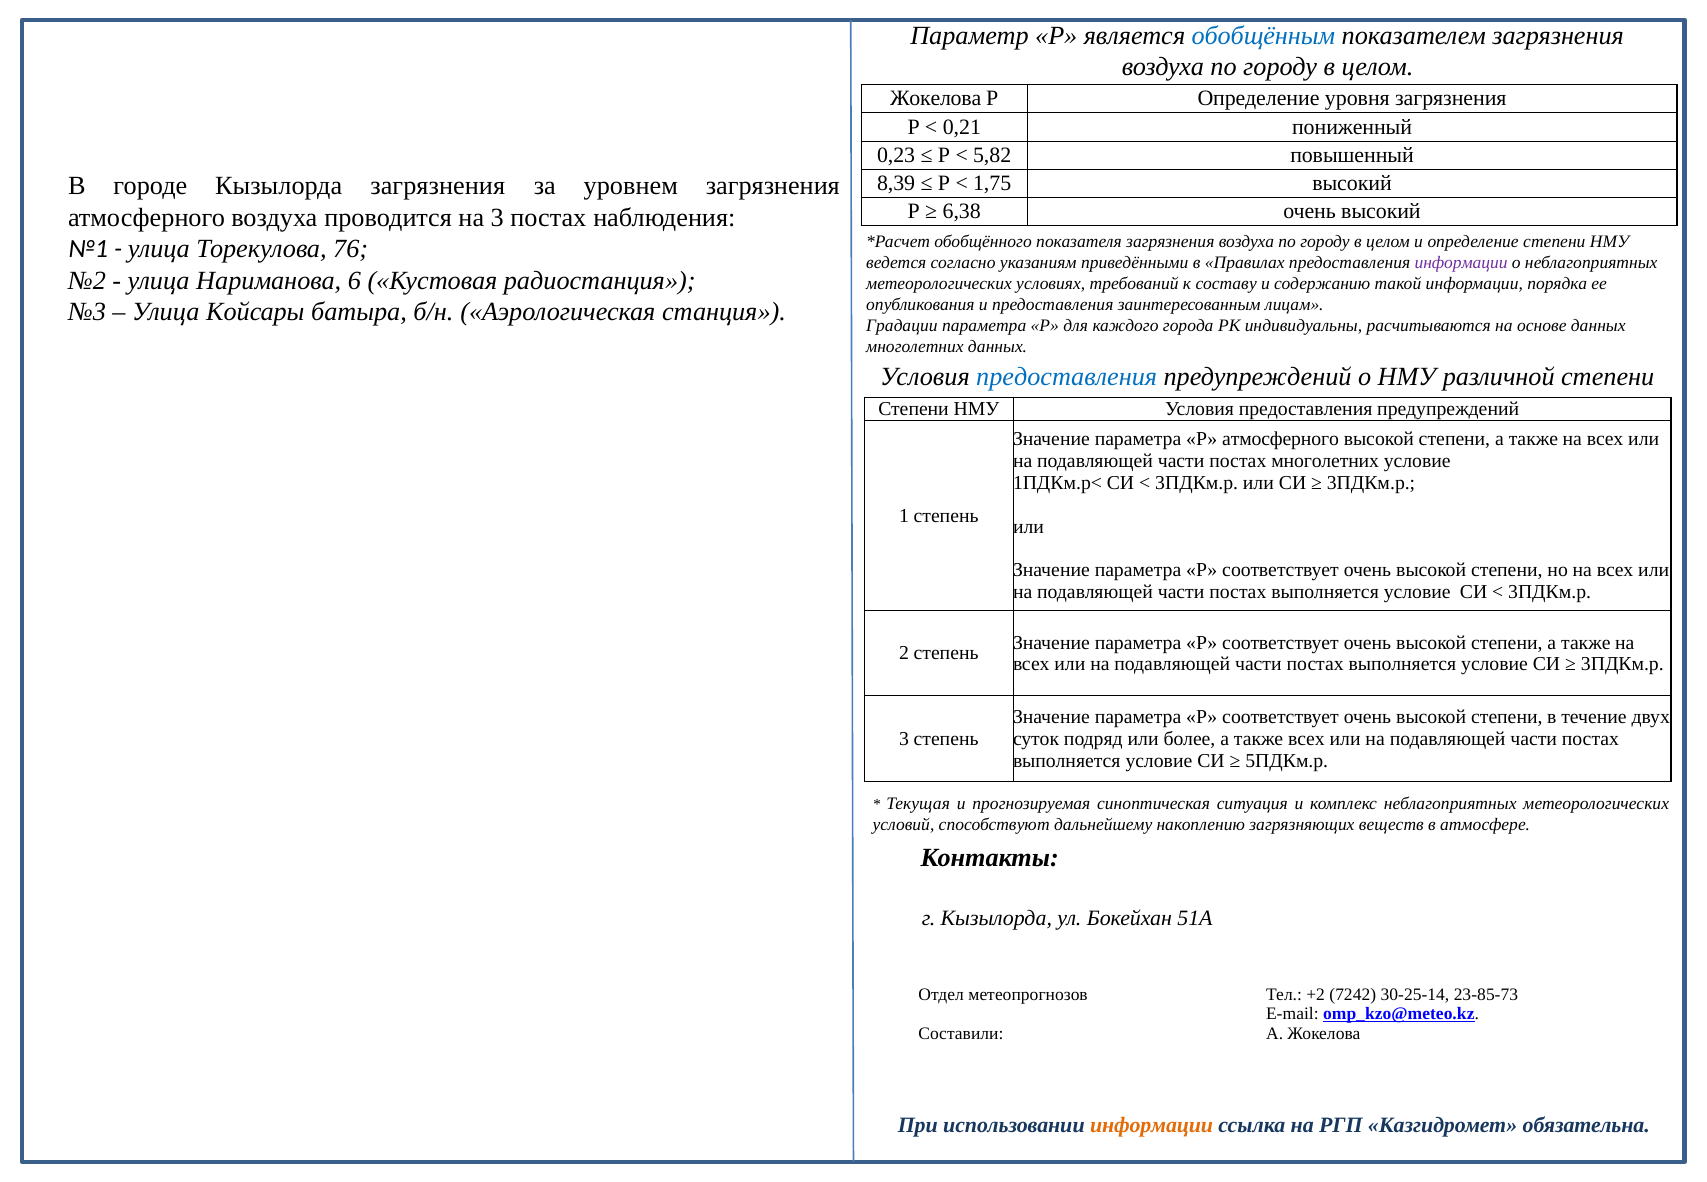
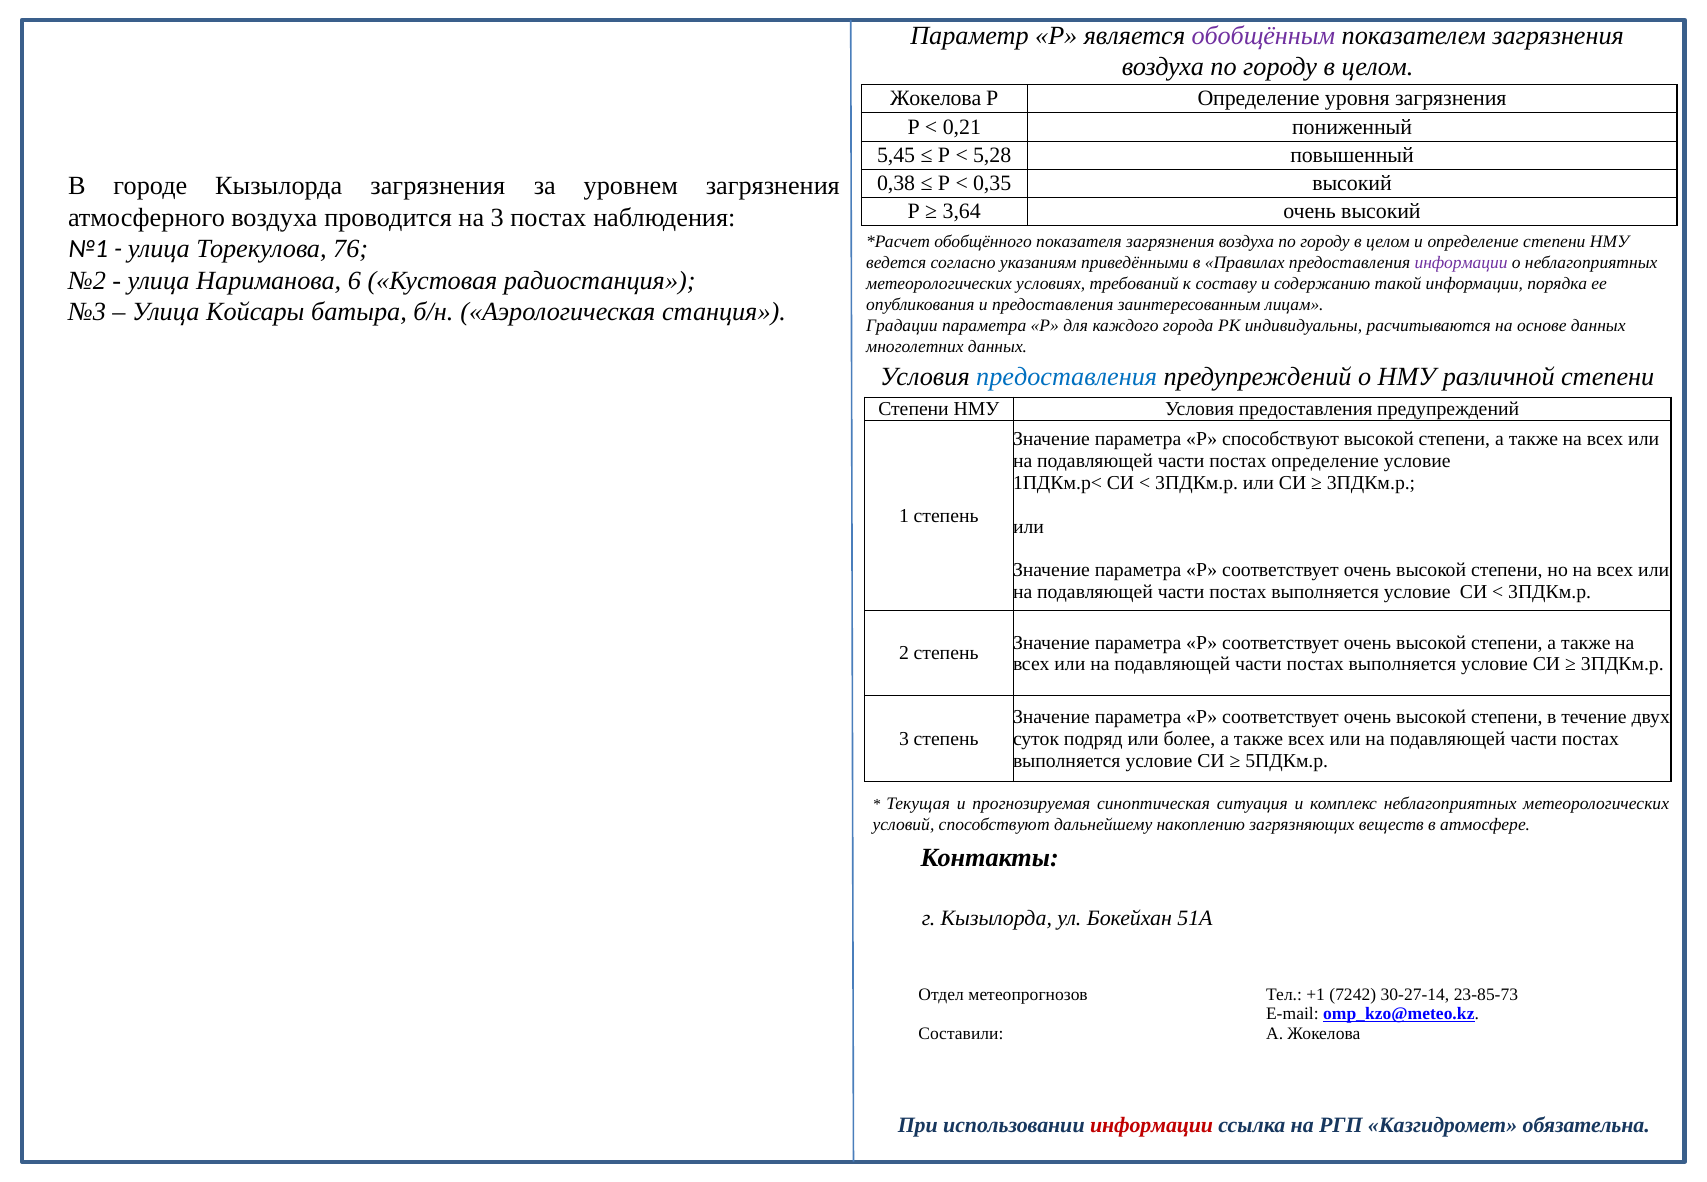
обобщённым colour: blue -> purple
0,23: 0,23 -> 5,45
5,82: 5,82 -> 5,28
8,39: 8,39 -> 0,38
1,75: 1,75 -> 0,35
6,38: 6,38 -> 3,64
Р атмосферного: атмосферного -> способствуют
постах многолетних: многолетних -> определение
+2: +2 -> +1
30-25-14: 30-25-14 -> 30-27-14
информации at (1152, 1125) colour: orange -> red
